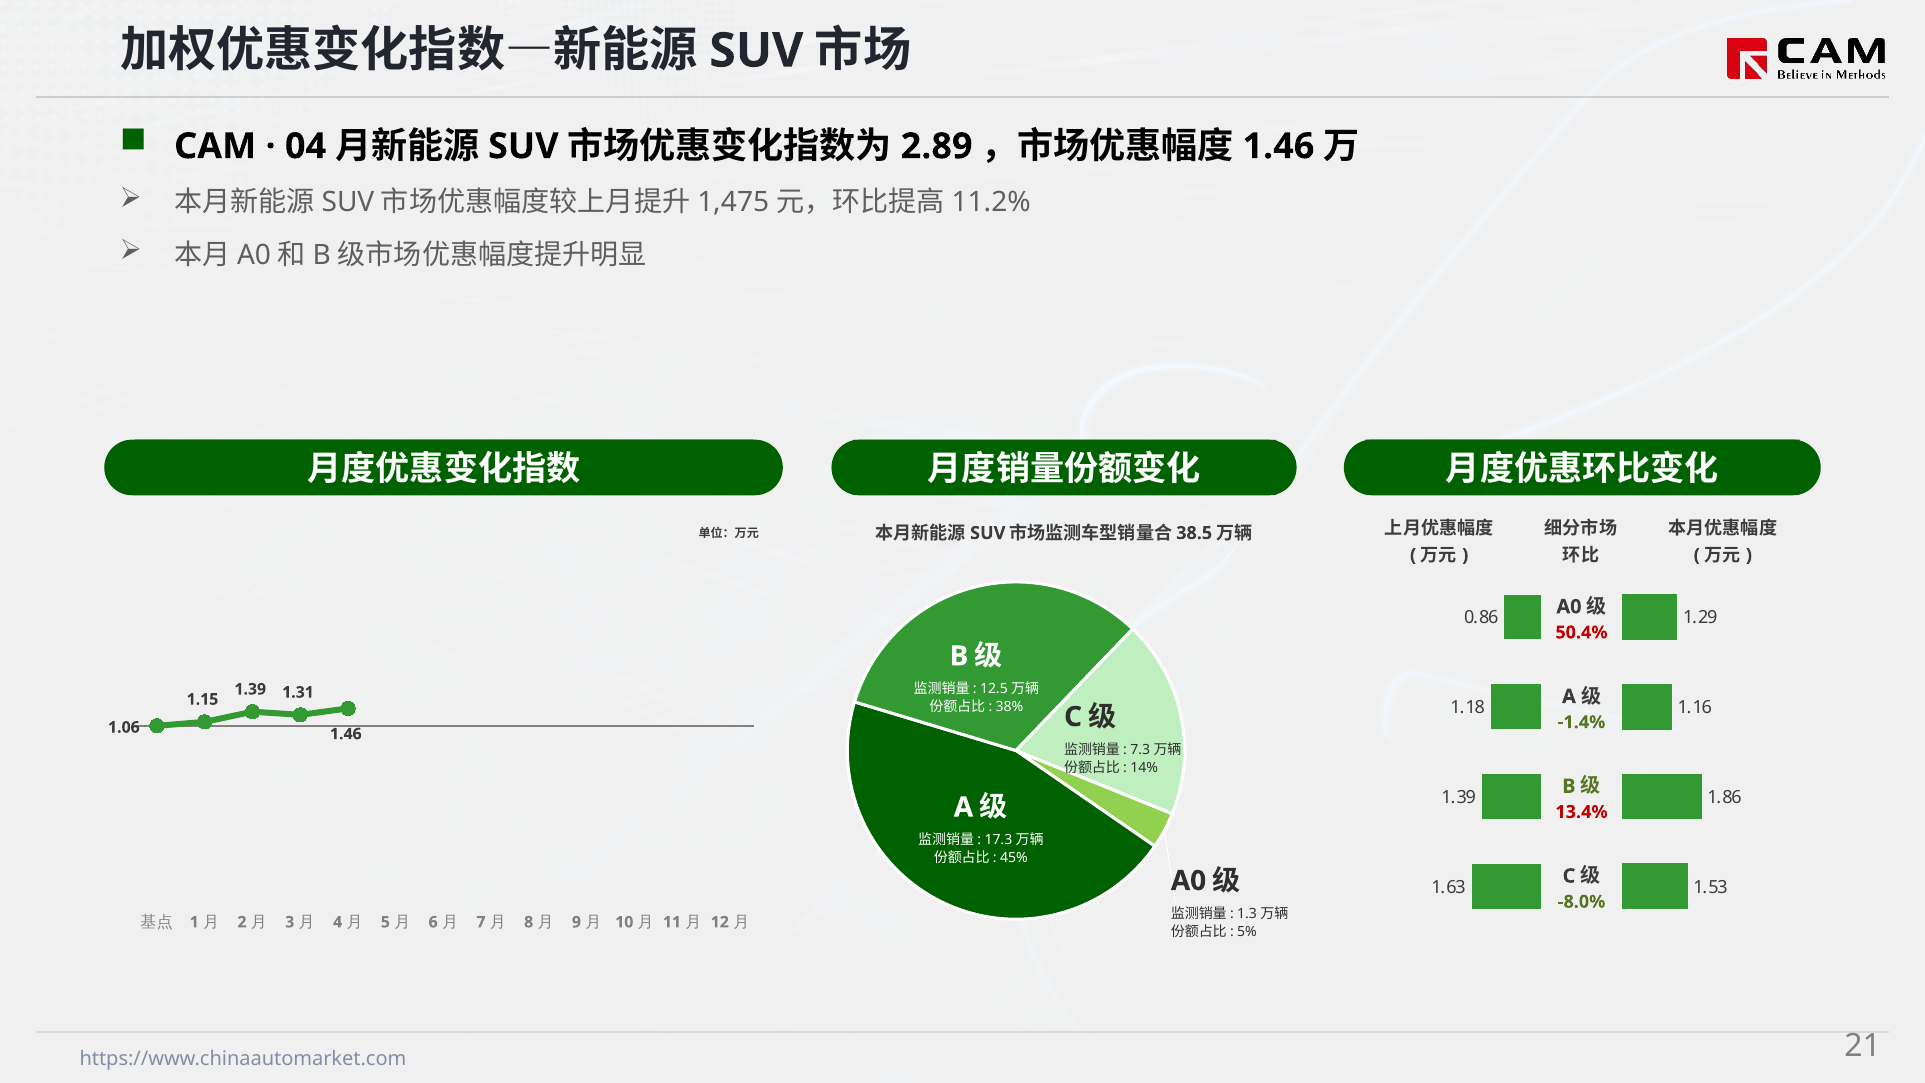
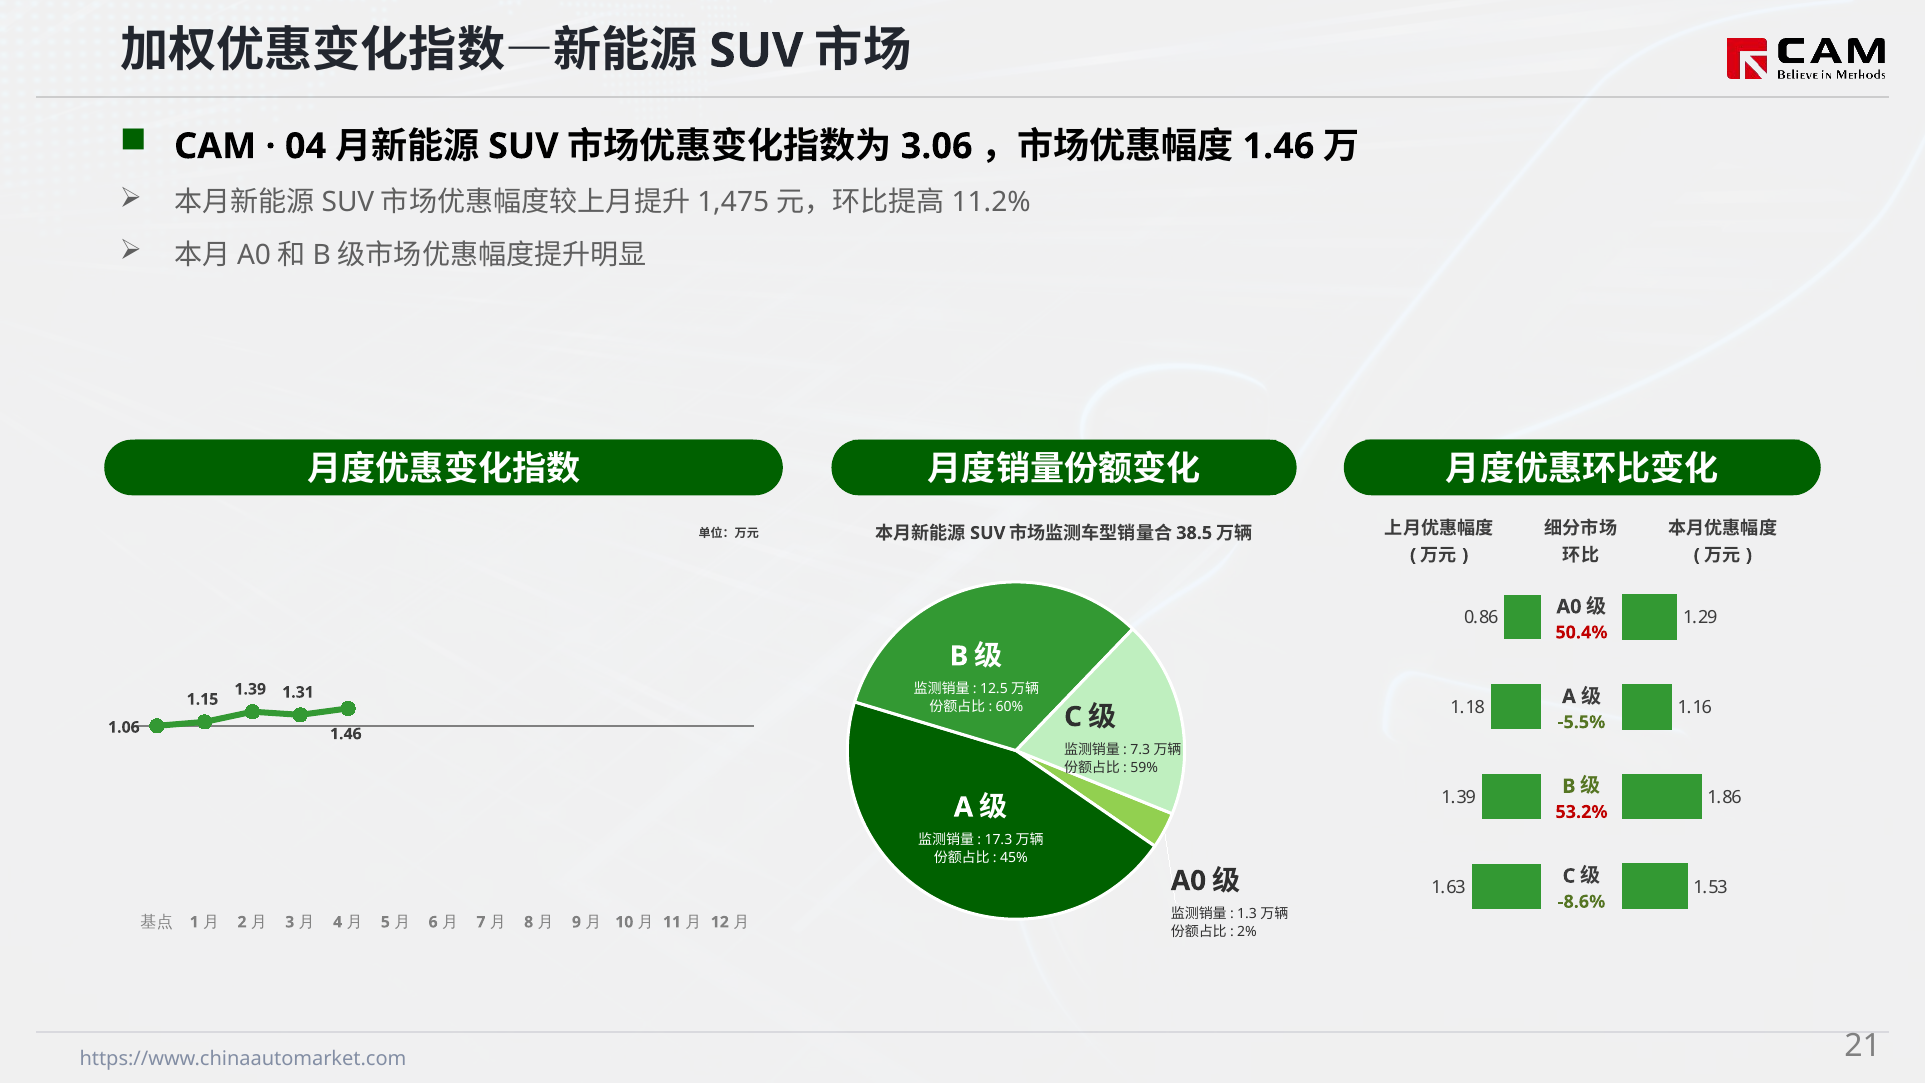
2.89: 2.89 -> 3.06
38%: 38% -> 60%
-1.4%: -1.4% -> -5.5%
14%: 14% -> 59%
13.4%: 13.4% -> 53.2%
-8.0%: -8.0% -> -8.6%
5%: 5% -> 2%
